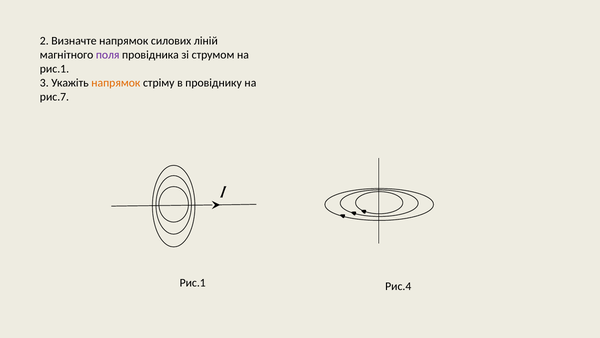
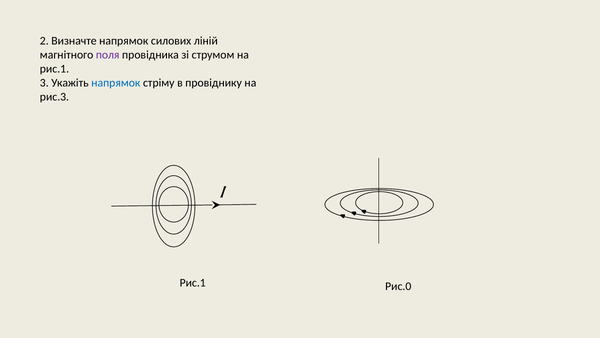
напрямок at (116, 83) colour: orange -> blue
рис.7: рис.7 -> рис.3
Рис.4: Рис.4 -> Рис.0
